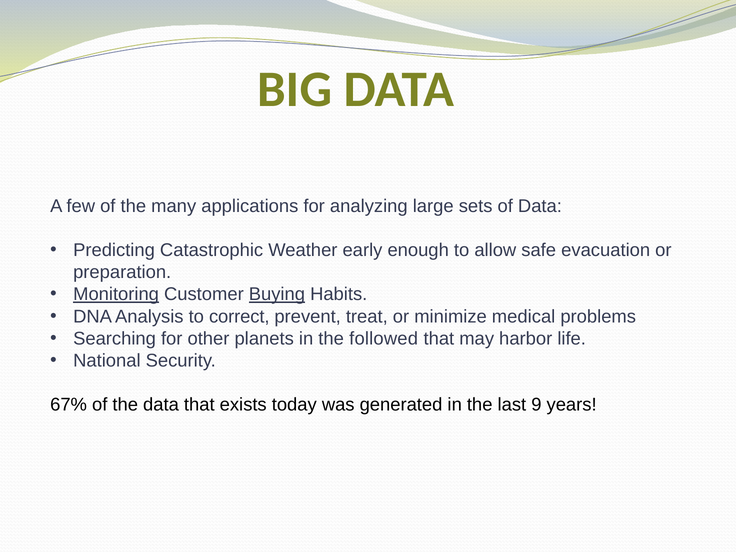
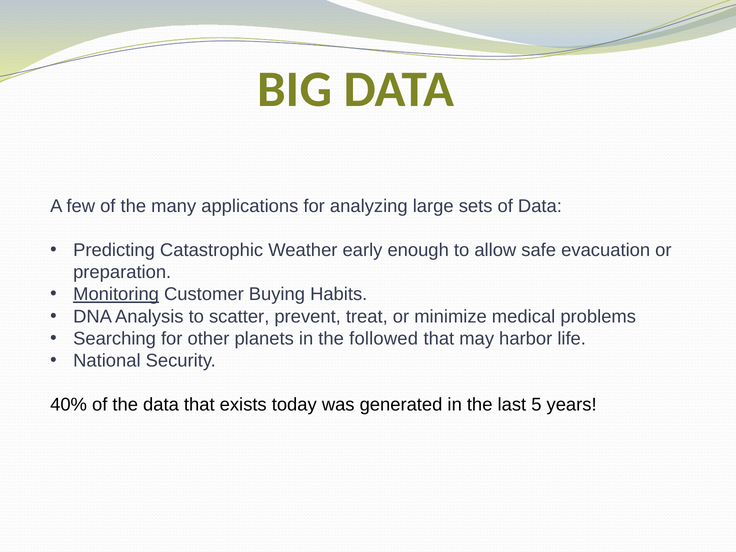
Buying underline: present -> none
correct: correct -> scatter
67%: 67% -> 40%
9: 9 -> 5
